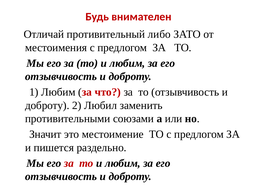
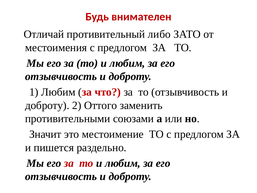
Любил: Любил -> Оттого
